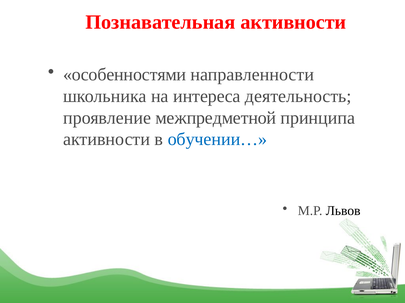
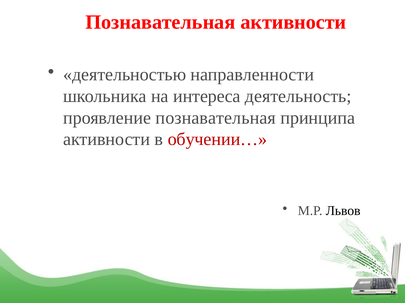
особенностями: особенностями -> деятельностью
проявление межпредметной: межпредметной -> познавательная
обучении… colour: blue -> red
